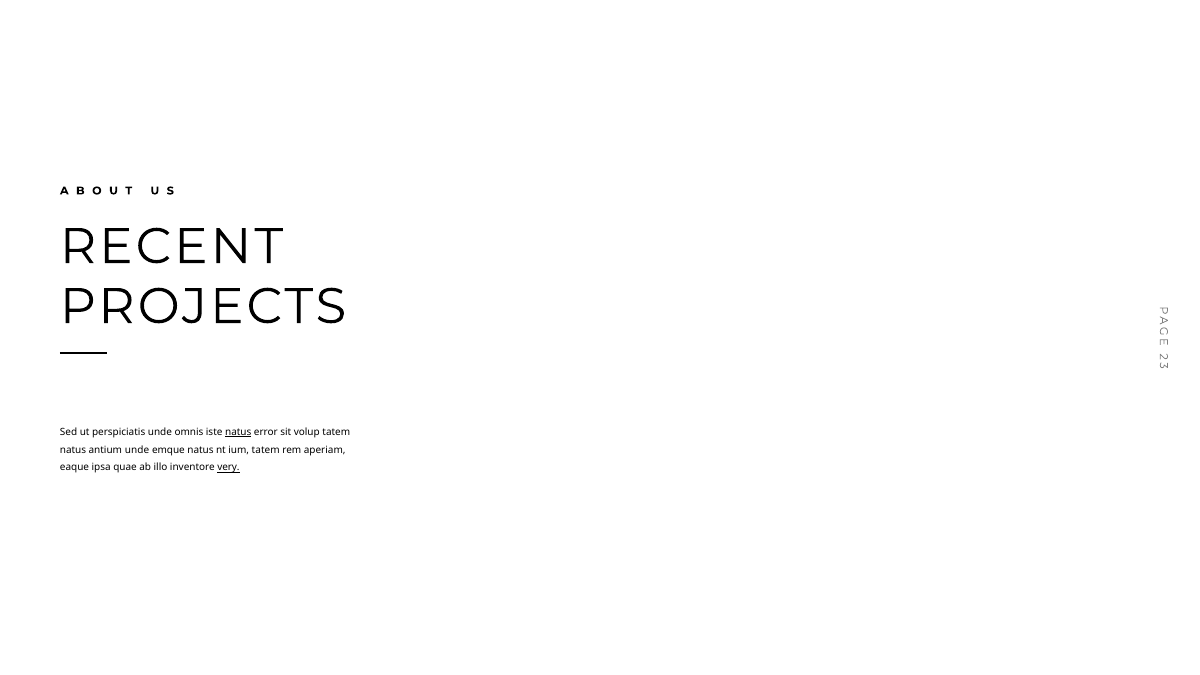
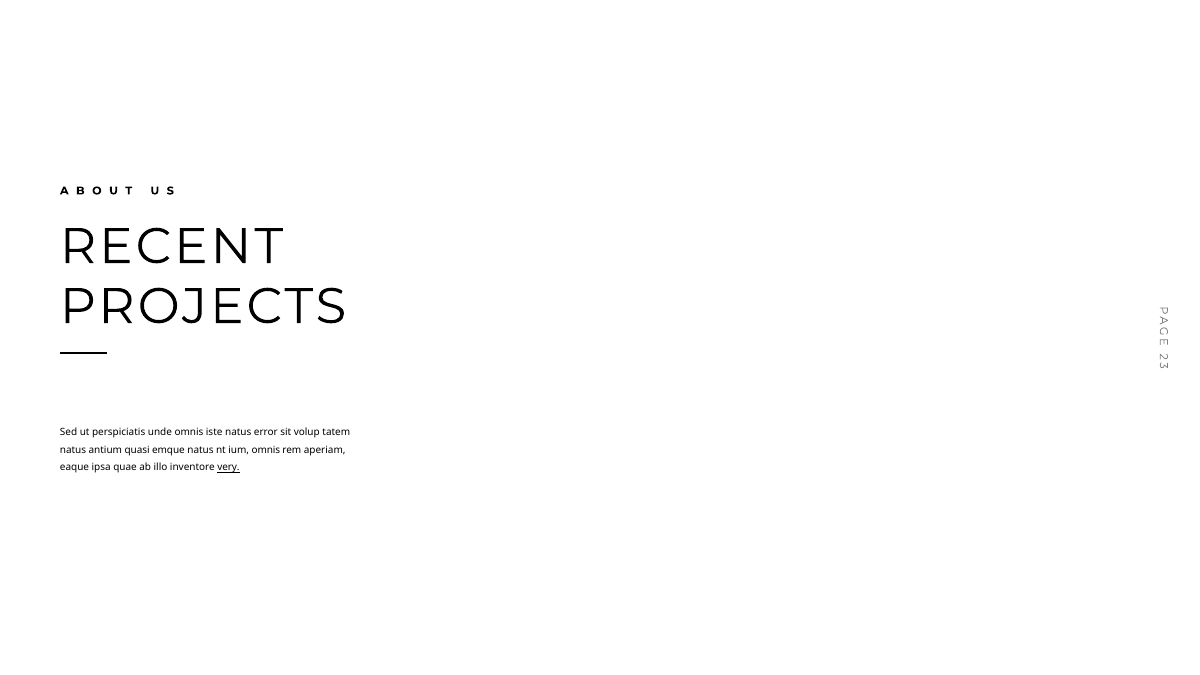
natus at (238, 432) underline: present -> none
antium unde: unde -> quasi
ium tatem: tatem -> omnis
